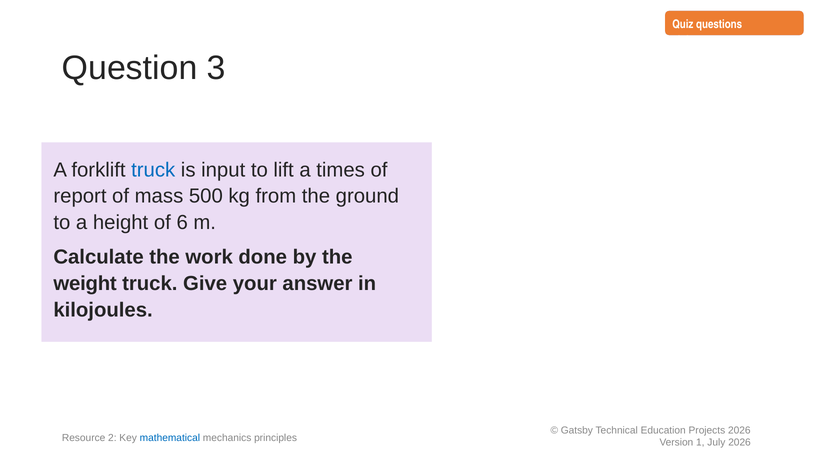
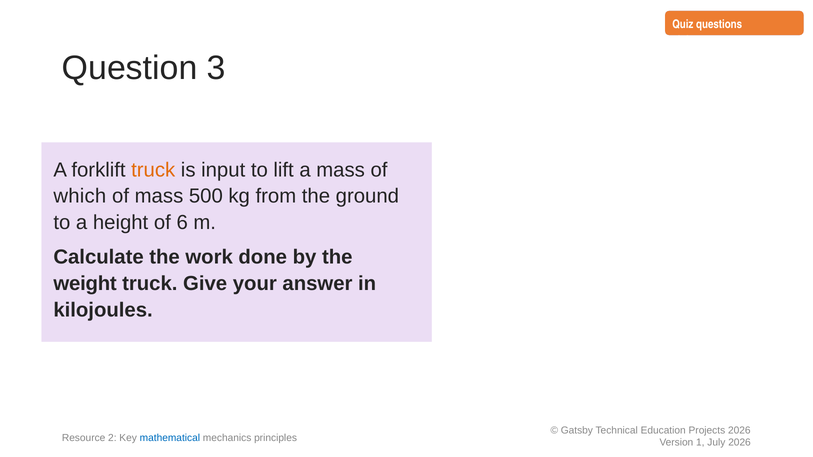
truck at (153, 170) colour: blue -> orange
a times: times -> mass
report: report -> which
